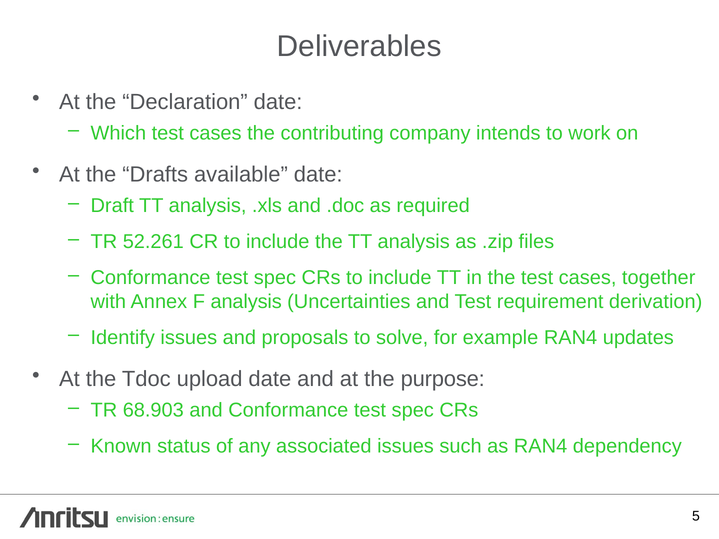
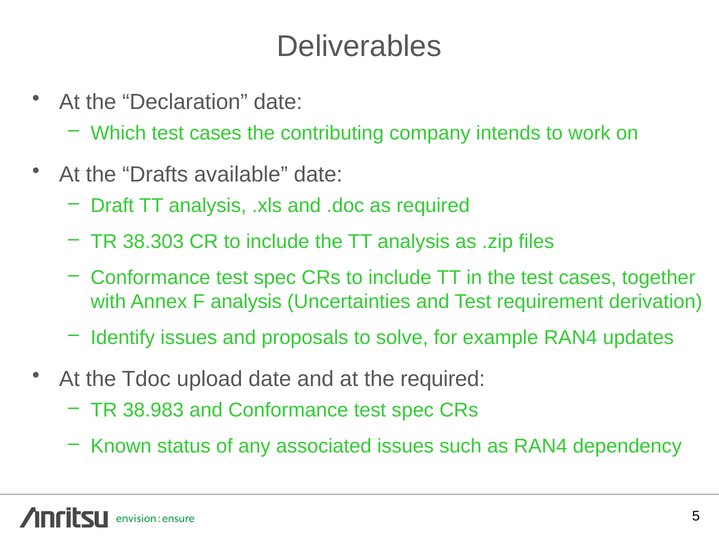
52.261: 52.261 -> 38.303
the purpose: purpose -> required
68.903: 68.903 -> 38.983
